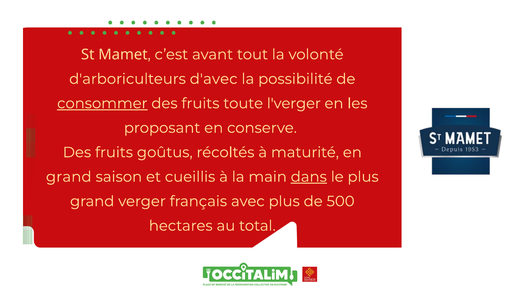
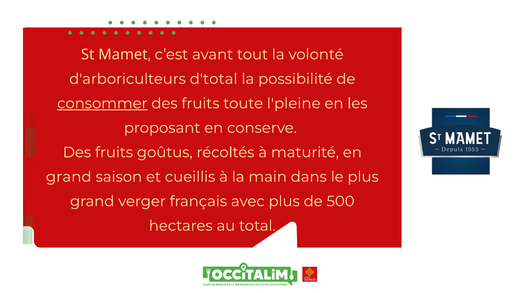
d'avec: d'avec -> d'total
l'verger: l'verger -> l'pleine
dans underline: present -> none
